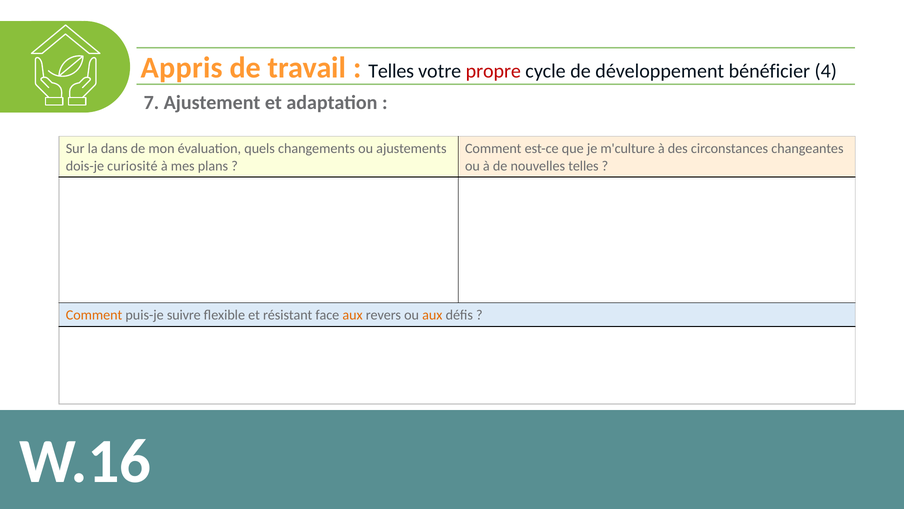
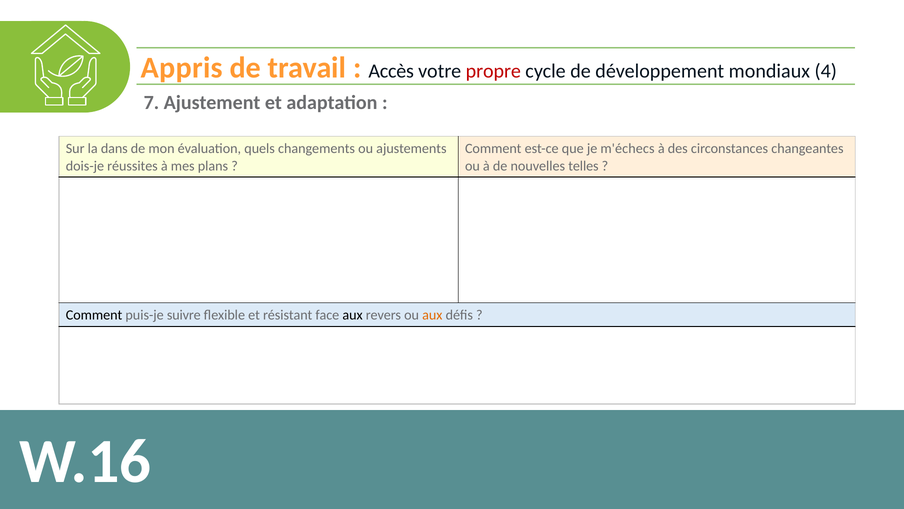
Telles at (391, 71): Telles -> Accès
bénéficier: bénéficier -> mondiaux
m'culture: m'culture -> m'échecs
curiosité: curiosité -> réussites
Comment at (94, 315) colour: orange -> black
aux at (353, 315) colour: orange -> black
